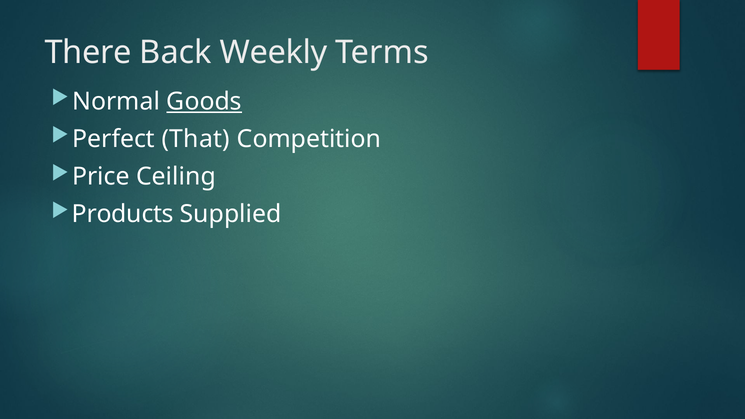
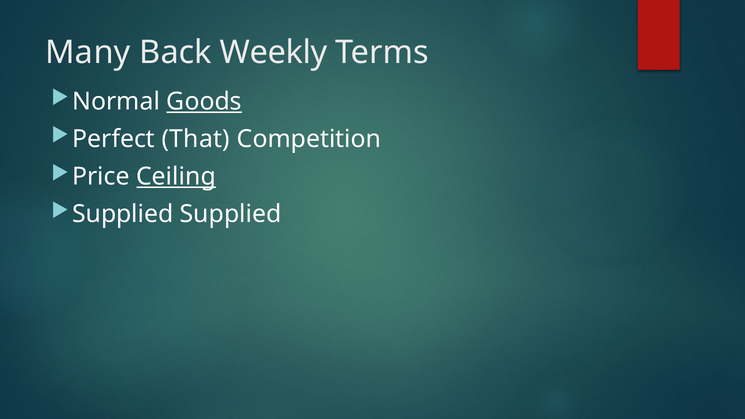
There: There -> Many
Ceiling underline: none -> present
Products at (123, 214): Products -> Supplied
